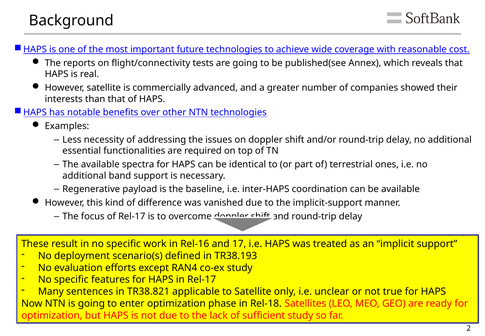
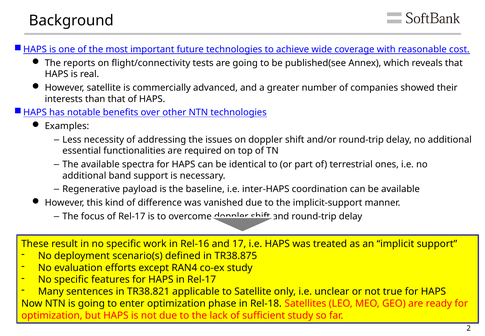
TR38.193: TR38.193 -> TR38.875
